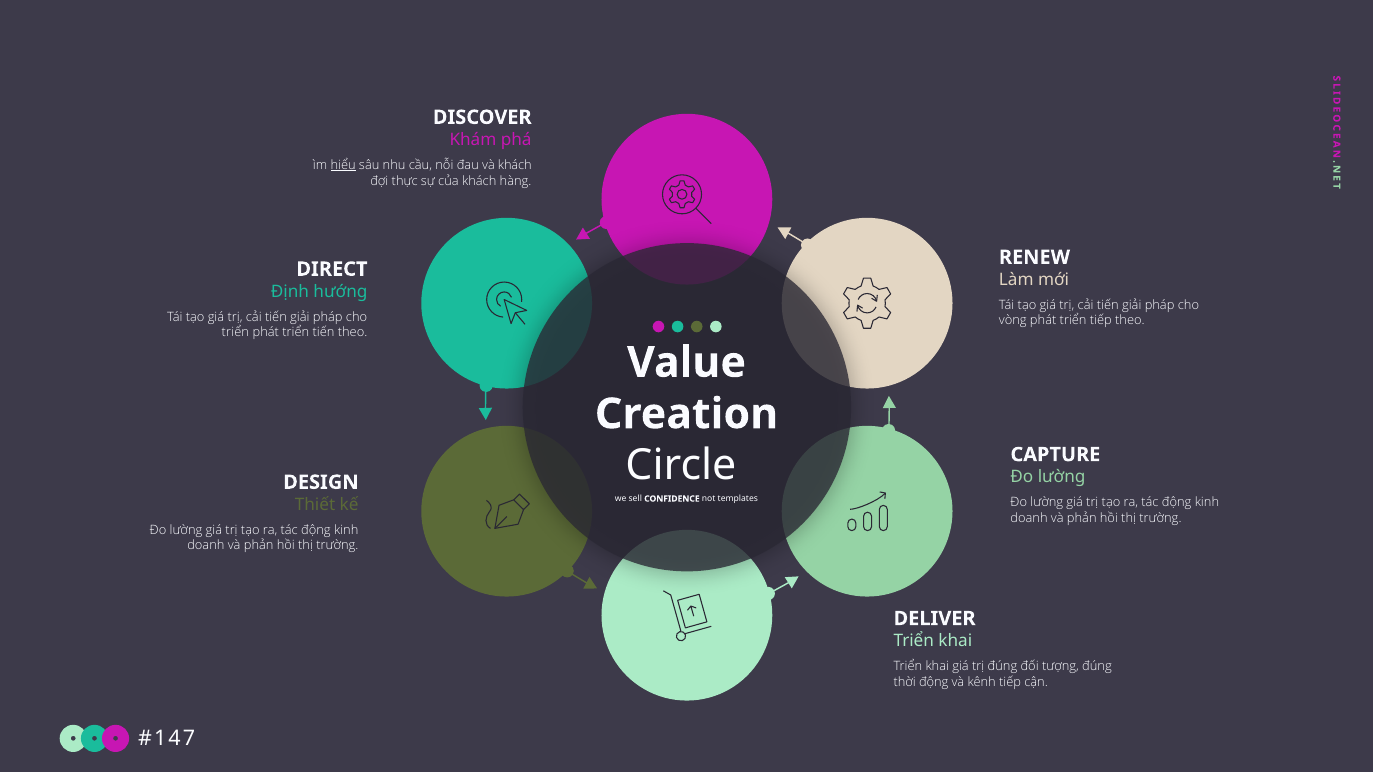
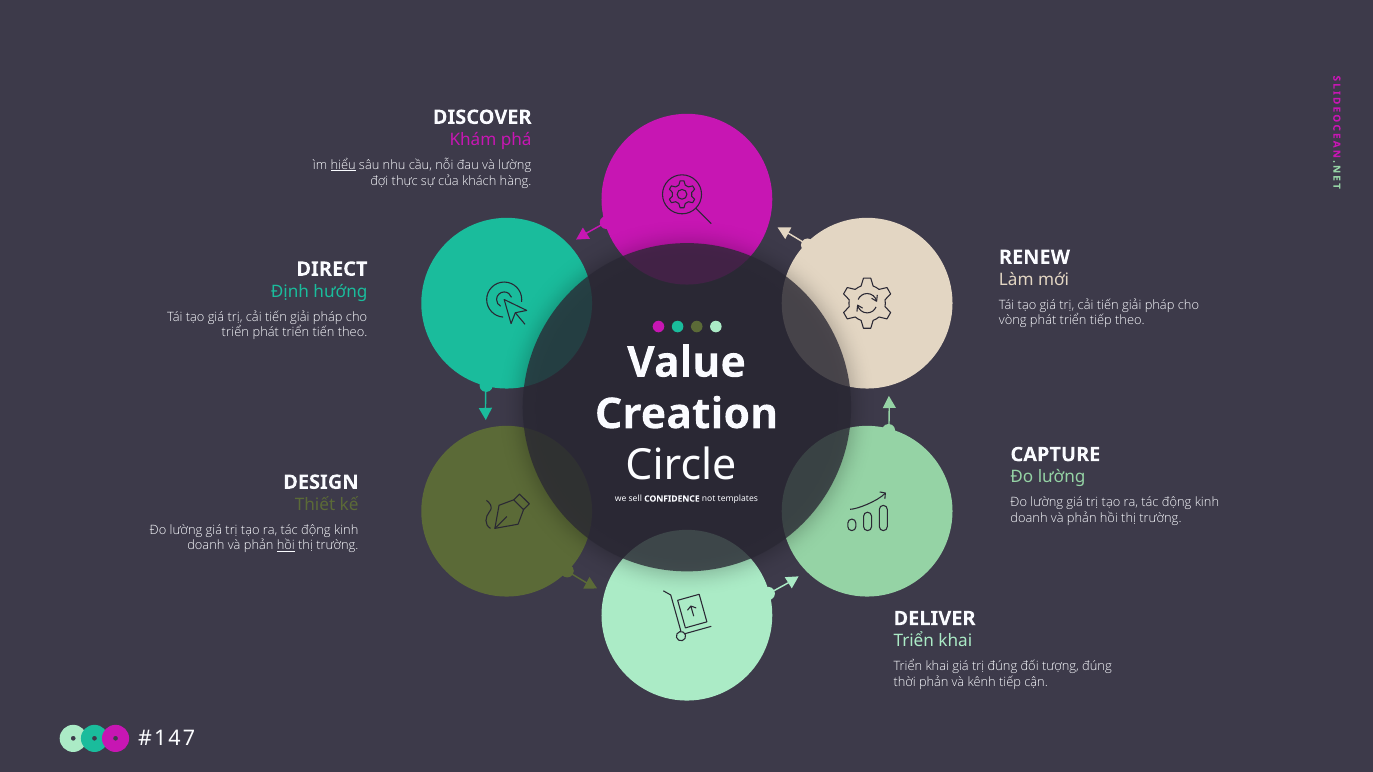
và khách: khách -> lường
hồi at (286, 546) underline: none -> present
thời động: động -> phản
